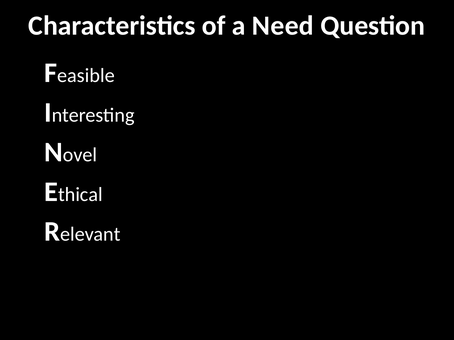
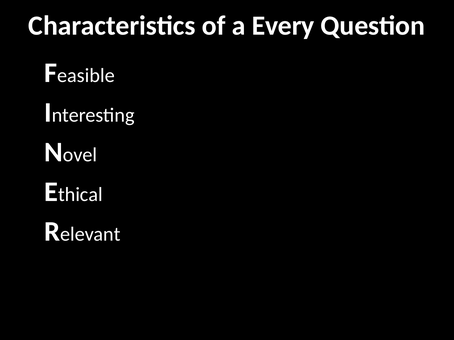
Need: Need -> Every
